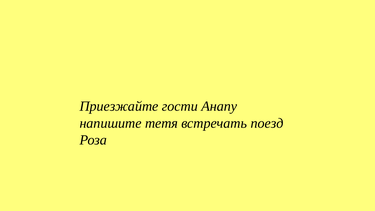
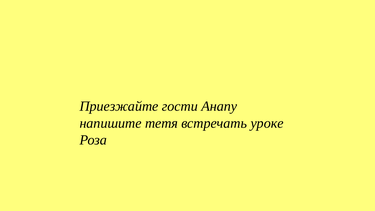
поезд: поезд -> уроке
